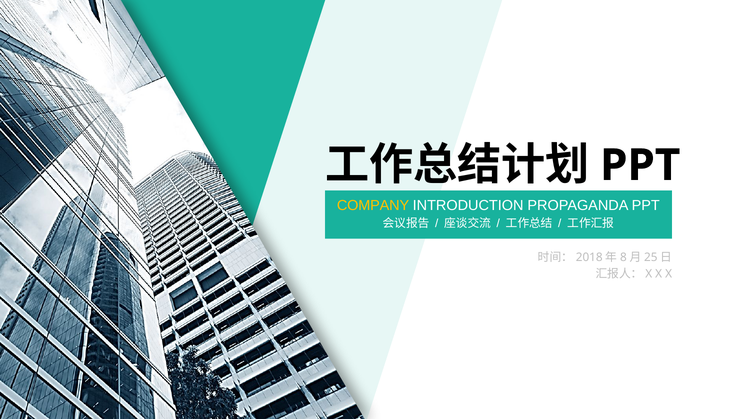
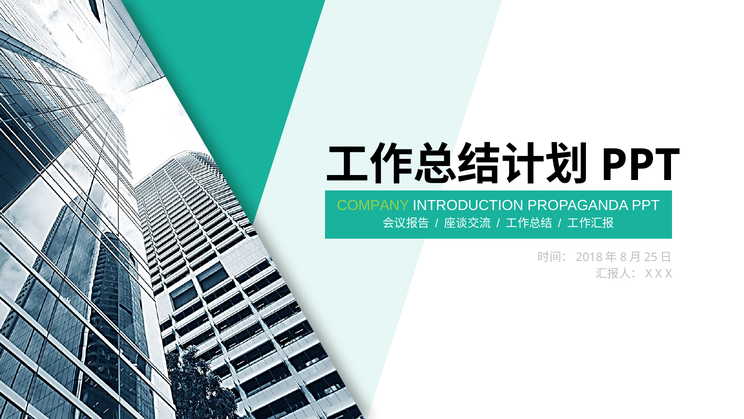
COMPANY colour: yellow -> light green
